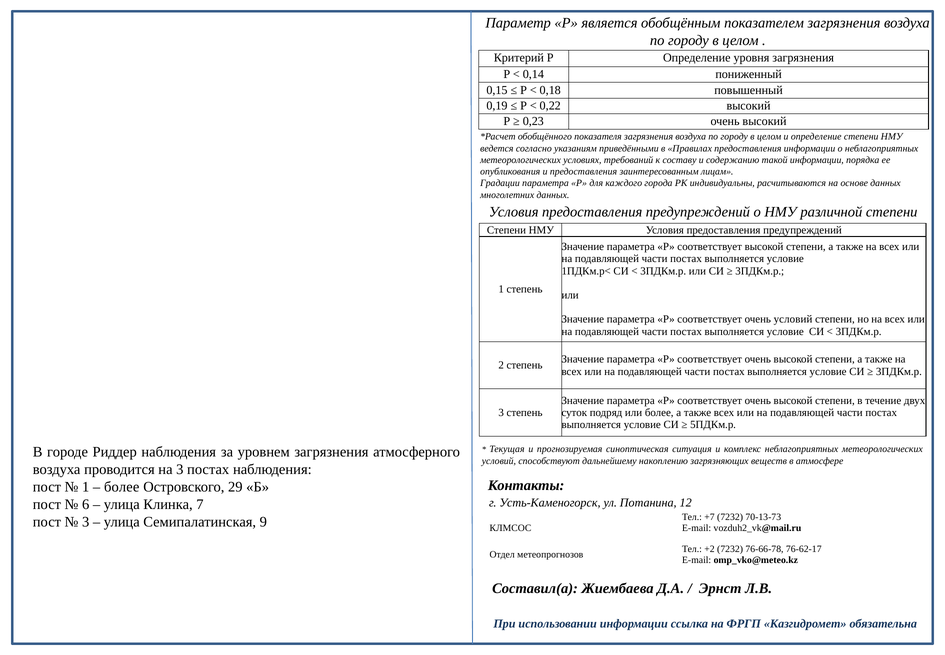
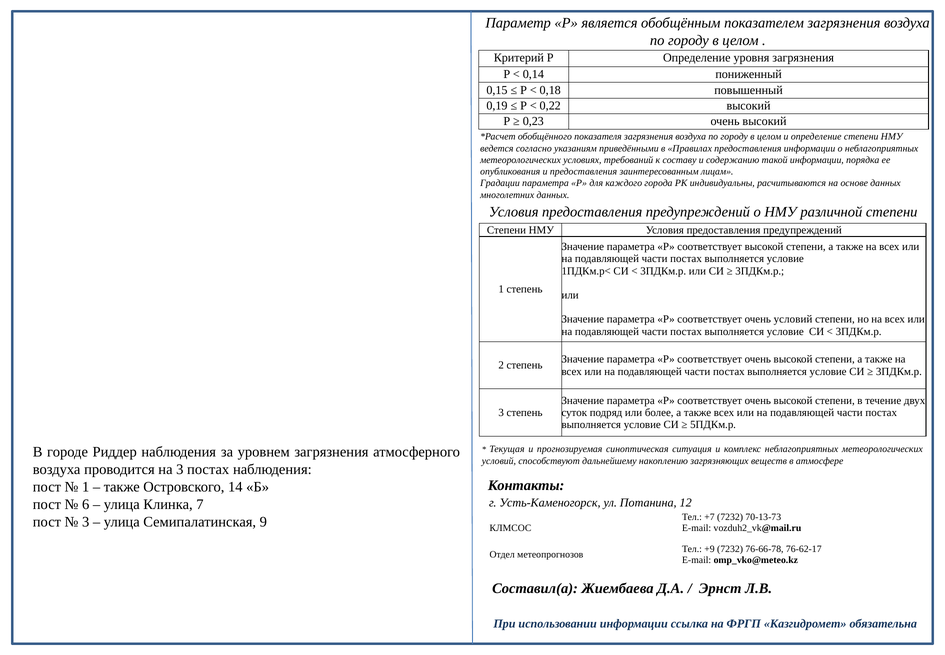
более at (122, 487): более -> также
29: 29 -> 14
+2: +2 -> +9
